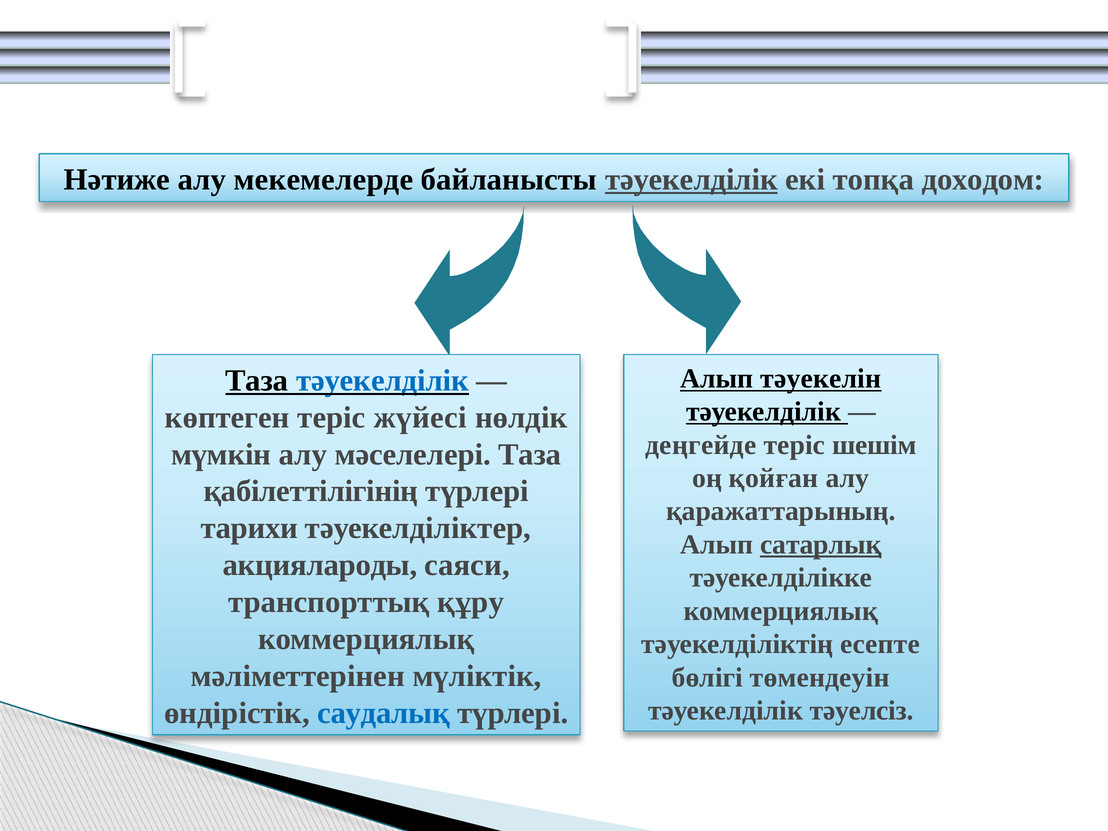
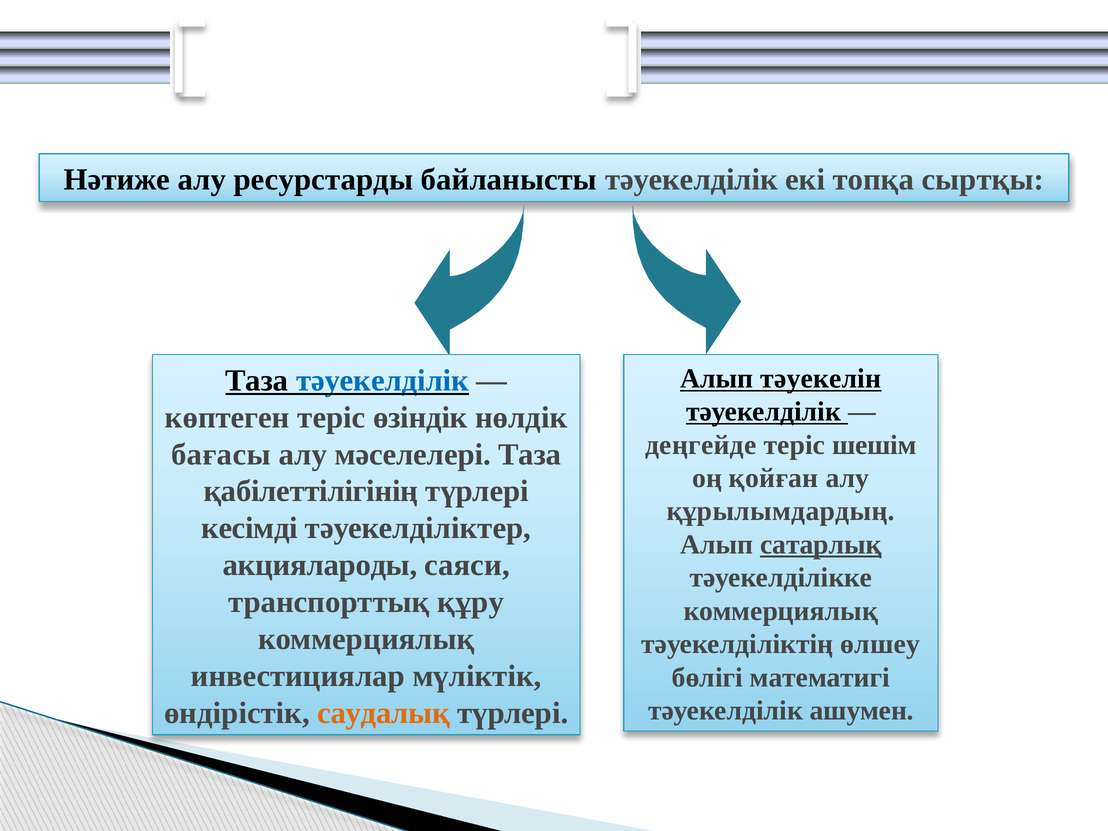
мекемелерде: мекемелерде -> ресурстарды
тәуекелділік at (691, 180) underline: present -> none
доходом: доходом -> сыртқы
жүйесі: жүйесі -> өзіндік
мүмкін: мүмкін -> бағасы
қаражаттарының: қаражаттарының -> құрылымдардың
тарихи: тарихи -> кесімді
есепте: есепте -> өлшеу
мәліметтерінен: мәліметтерінен -> инвестициялар
төмендеуін: төмендеуін -> математигі
тәуелсіз: тәуелсіз -> ашумен
саудалық colour: blue -> orange
